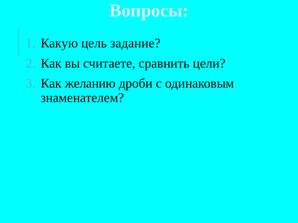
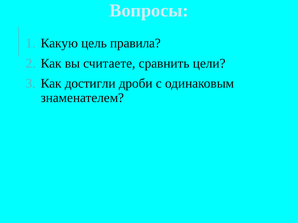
задание: задание -> правила
желанию: желанию -> достигли
